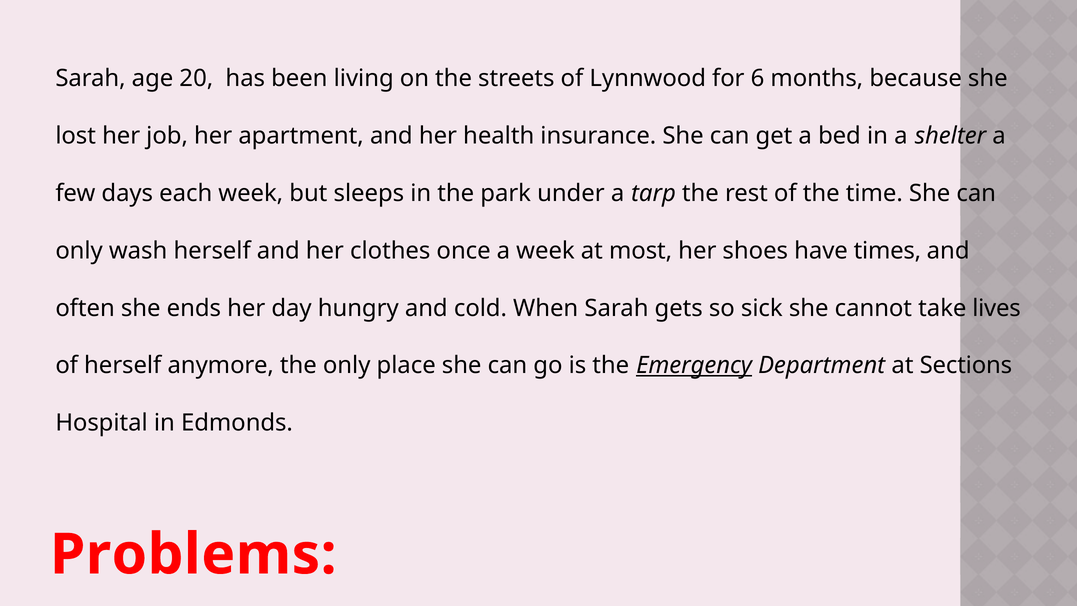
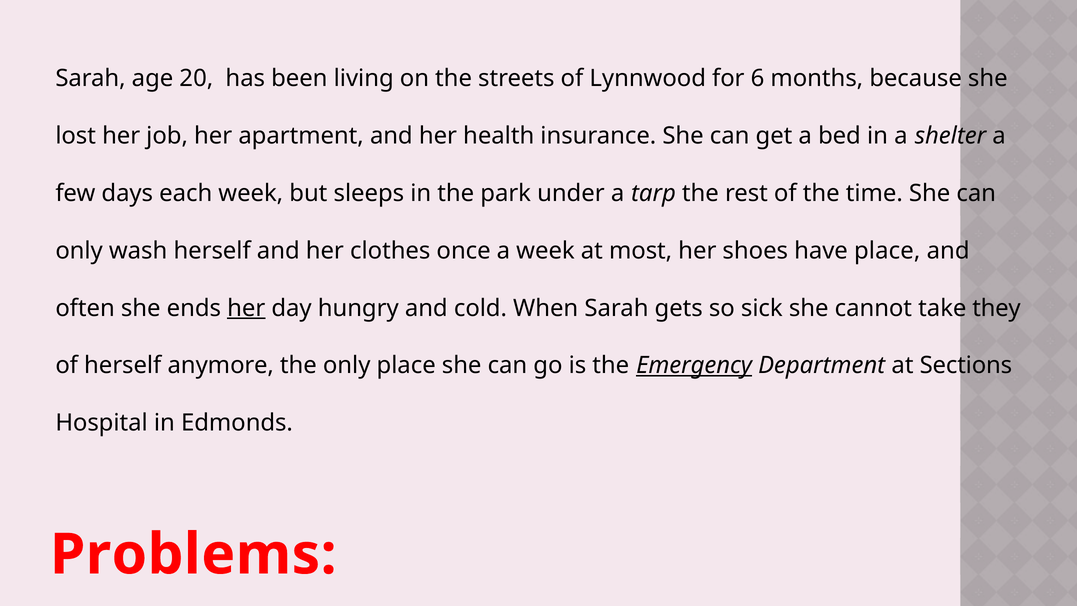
have times: times -> place
her at (246, 308) underline: none -> present
lives: lives -> they
